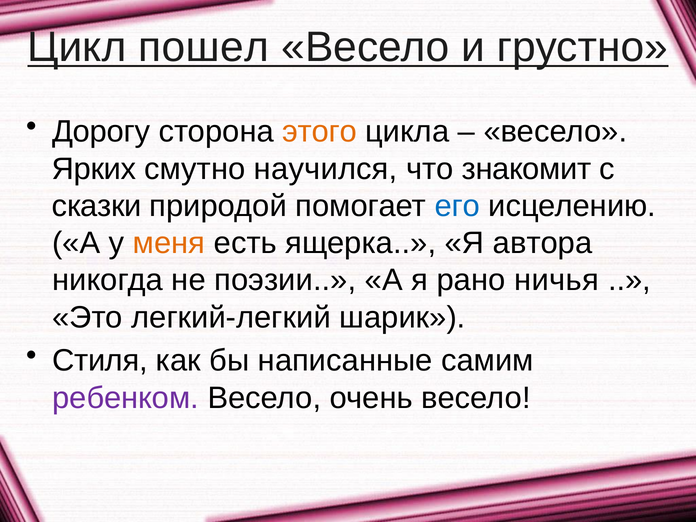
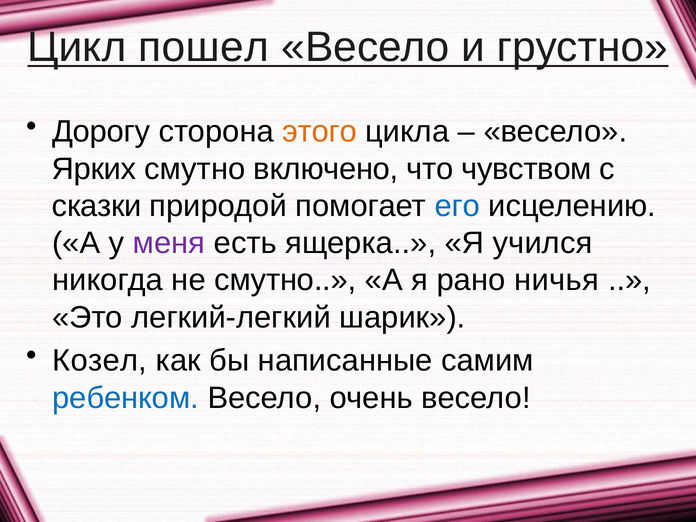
научился: научился -> включено
знакомит: знакомит -> чувством
меня colour: orange -> purple
автора: автора -> учился
не поэзии: поэзии -> смутно
Стиля: Стиля -> Козел
ребенком colour: purple -> blue
